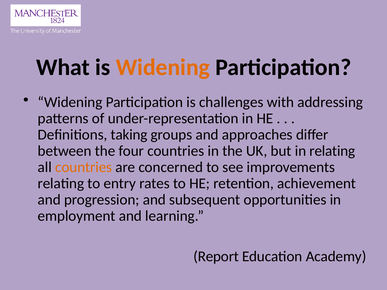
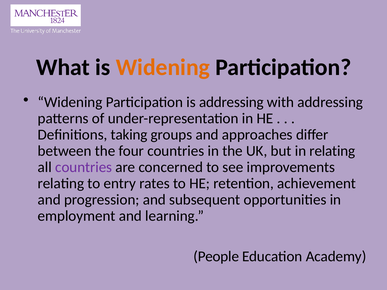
is challenges: challenges -> addressing
countries at (84, 167) colour: orange -> purple
Report: Report -> People
